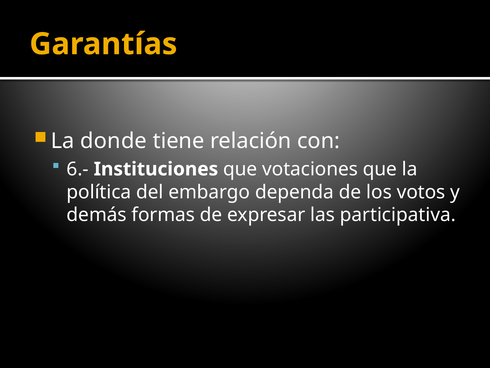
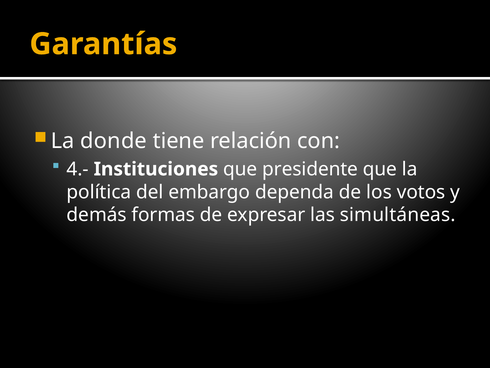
6.-: 6.- -> 4.-
votaciones: votaciones -> presidente
participativa: participativa -> simultáneas
